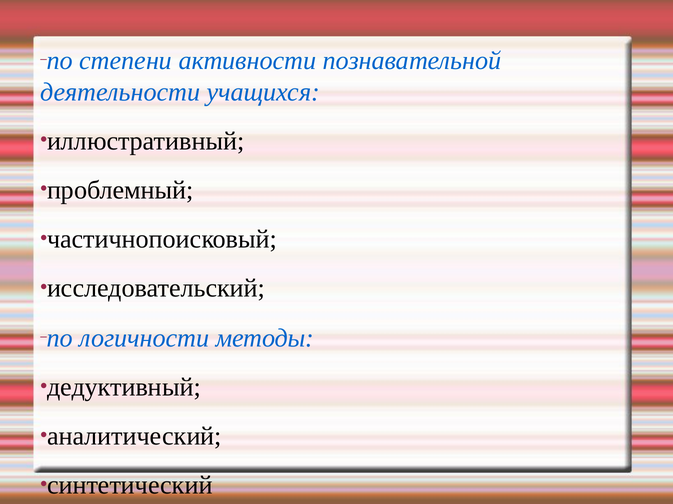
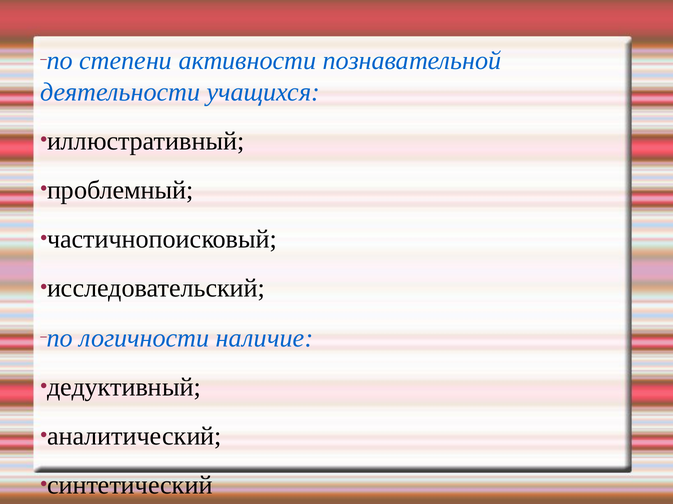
методы: методы -> наличие
